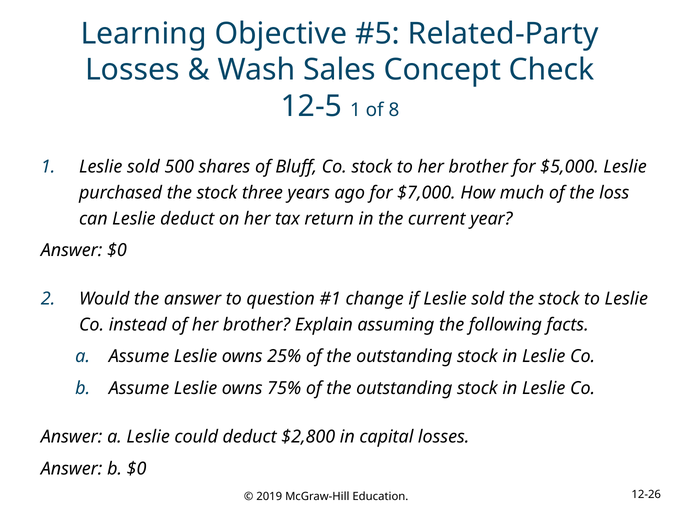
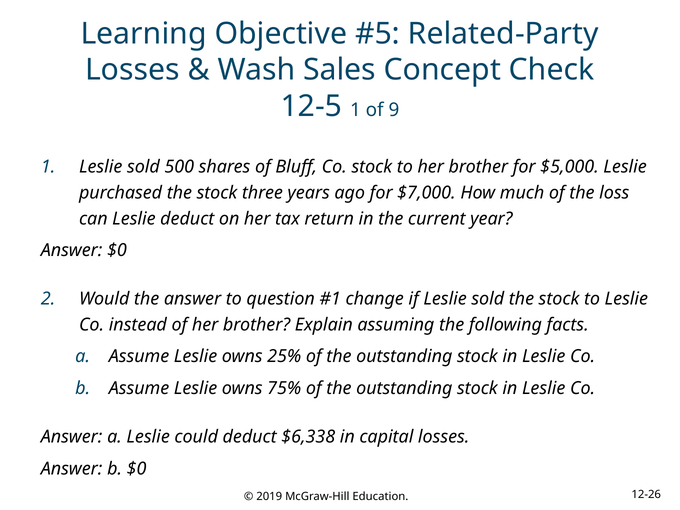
8: 8 -> 9
$2,800: $2,800 -> $6,338
